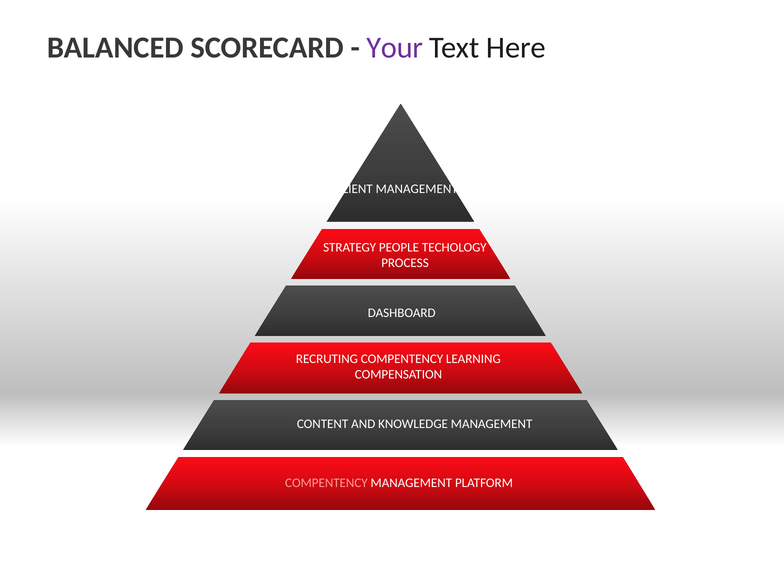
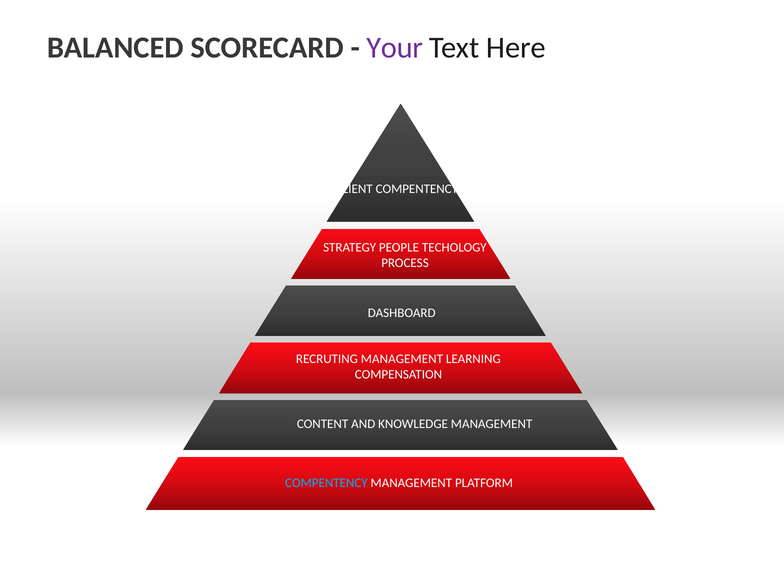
CLIENT MANAGEMENT: MANAGEMENT -> COMPENTENCY
RECRUTING COMPENTENCY: COMPENTENCY -> MANAGEMENT
COMPENTENCY at (326, 483) colour: pink -> light blue
